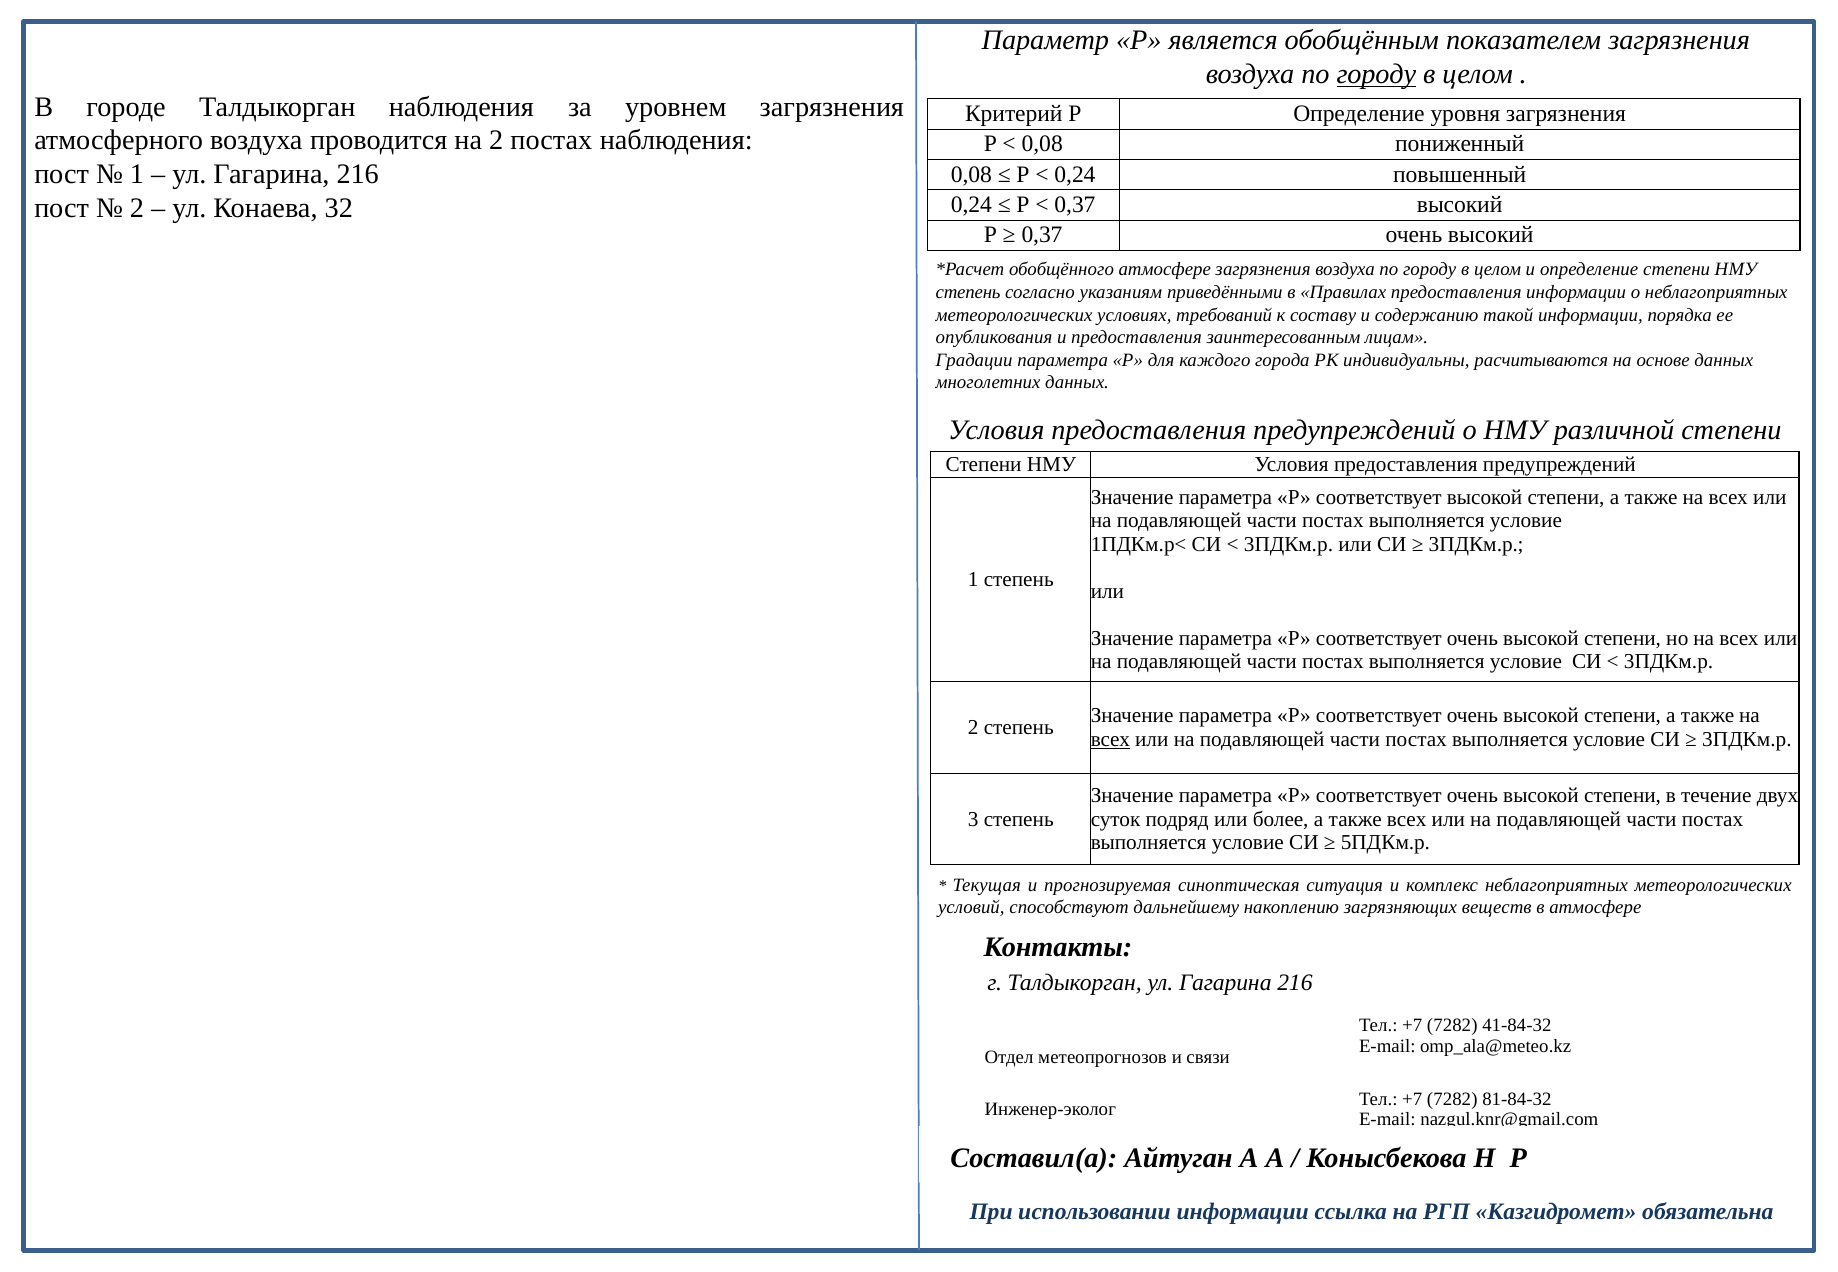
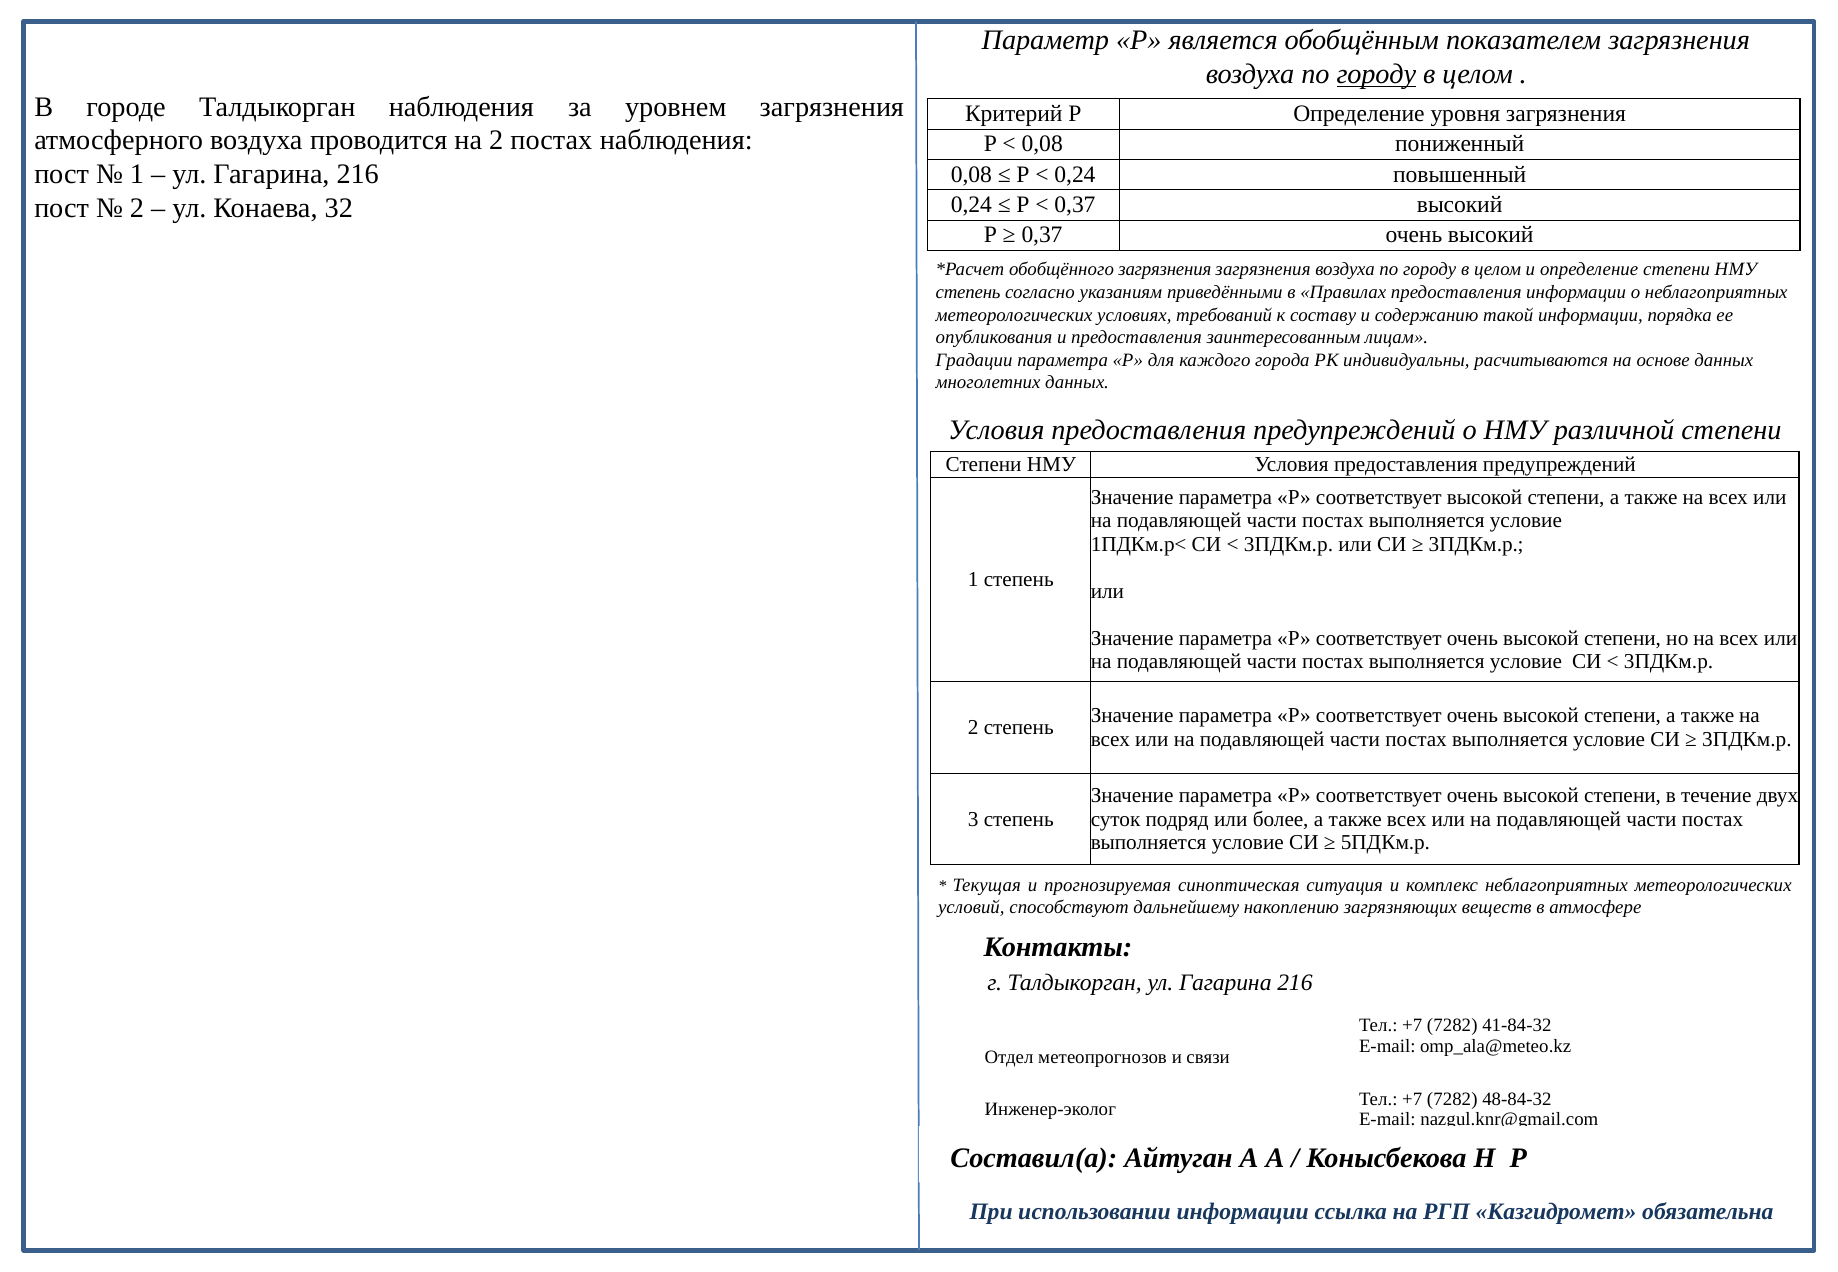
обобщённого атмосфере: атмосфере -> загрязнения
всех at (1110, 739) underline: present -> none
81-84-32: 81-84-32 -> 48-84-32
